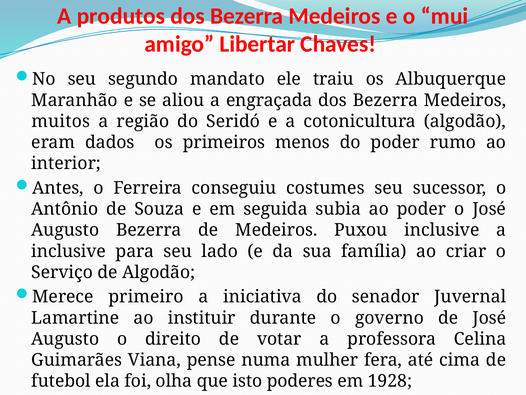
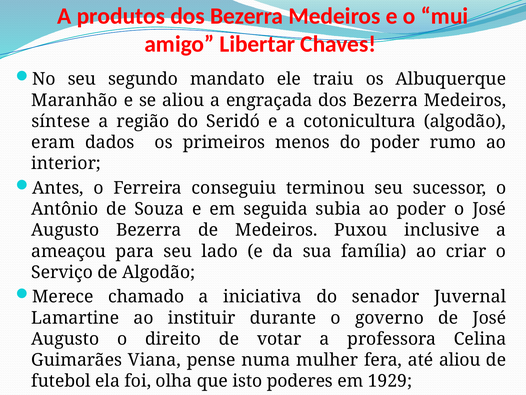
muitos: muitos -> síntese
costumes: costumes -> terminou
inclusive at (69, 251): inclusive -> ameaçou
primeiro: primeiro -> chamado
até cima: cima -> aliou
1928: 1928 -> 1929
